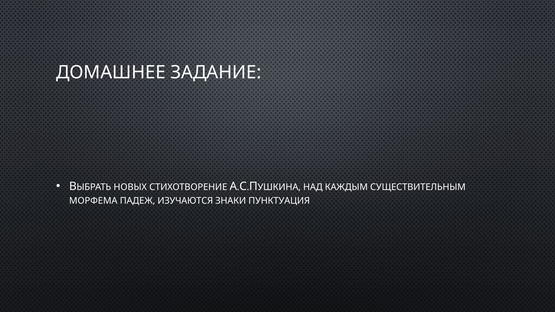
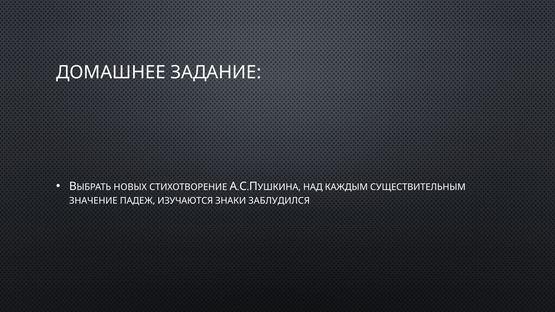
МОРФЕМА: МОРФЕМА -> ЗНАЧЕНИЕ
ПУНКТУАЦИЯ: ПУНКТУАЦИЯ -> ЗАБЛУДИЛСЯ
